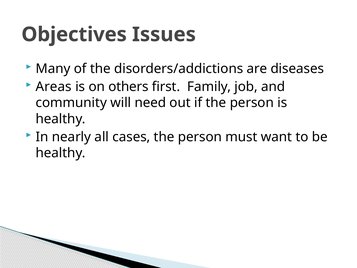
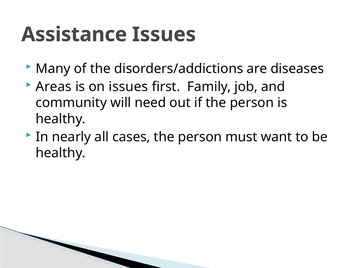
Objectives: Objectives -> Assistance
on others: others -> issues
